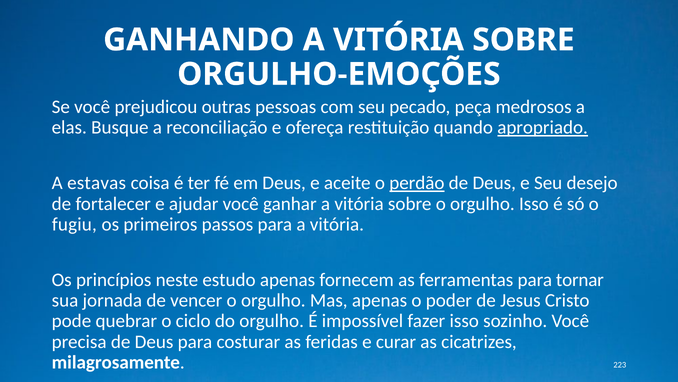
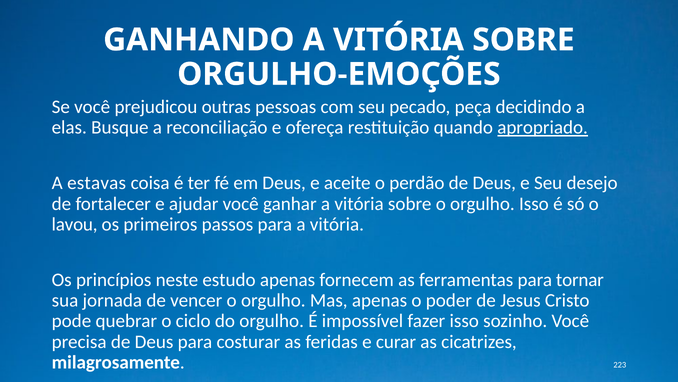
medrosos: medrosos -> decidindo
perdão underline: present -> none
fugiu: fugiu -> lavou
